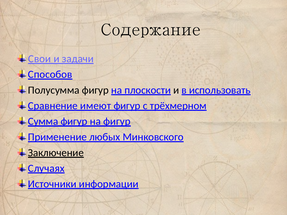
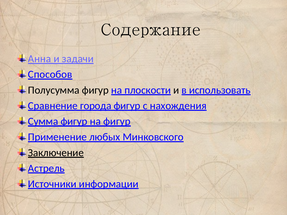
Свои: Свои -> Анна
имеют: имеют -> города
трёхмерном: трёхмерном -> нахождения
Случаях: Случаях -> Астрель
